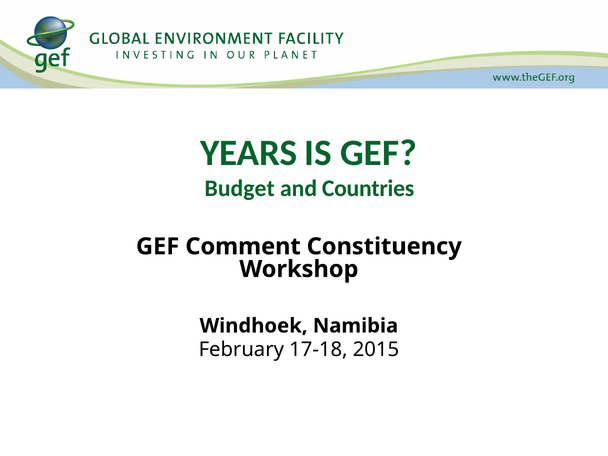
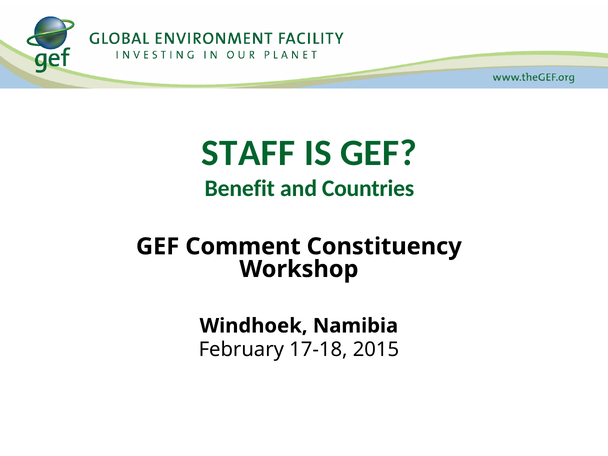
YEARS: YEARS -> STAFF
Budget: Budget -> Benefit
